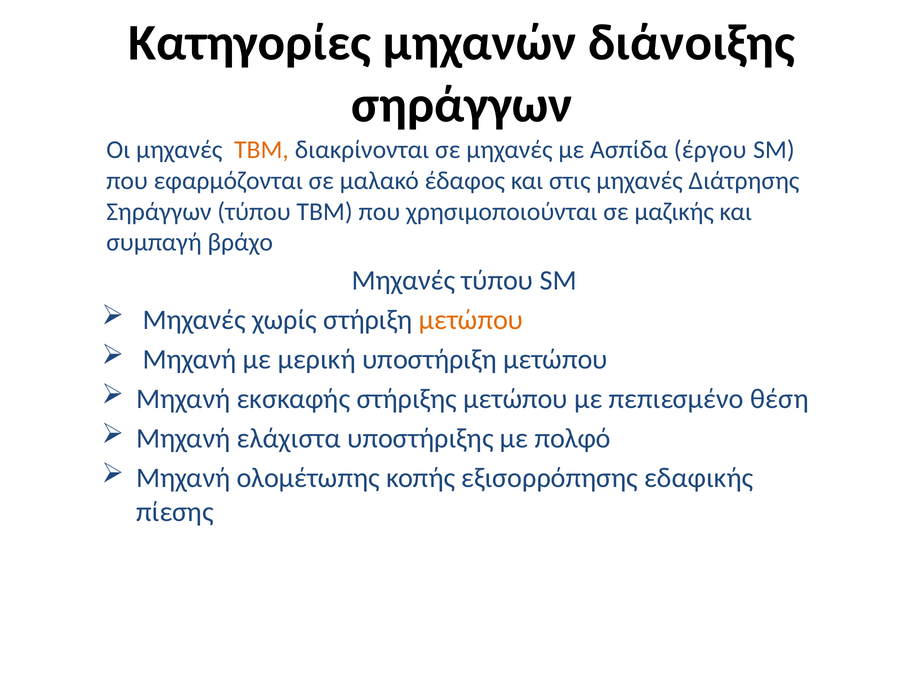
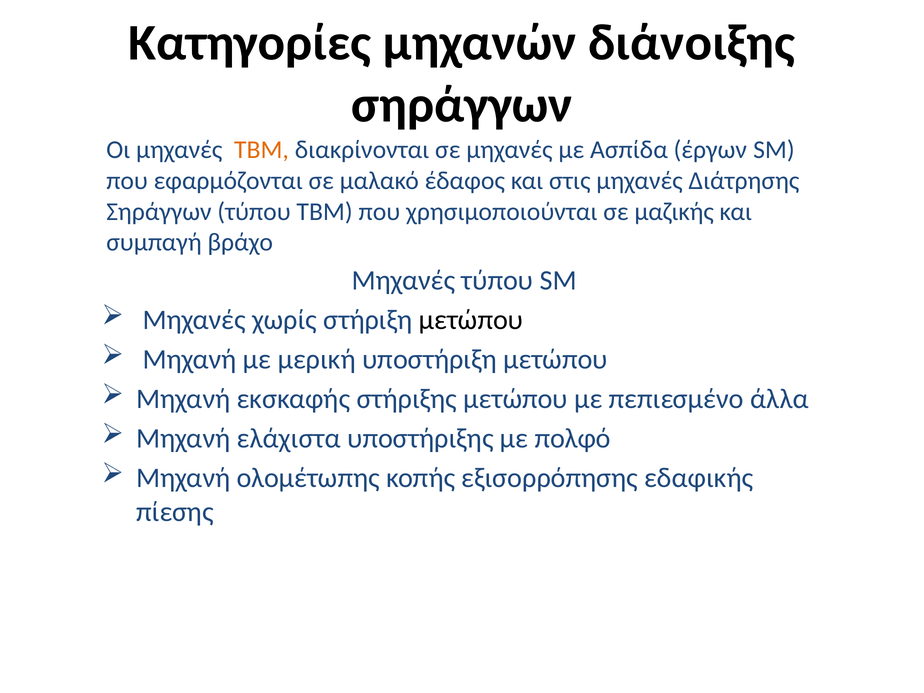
έργου: έργου -> έργων
μετώπου at (471, 320) colour: orange -> black
θέση: θέση -> άλλα
